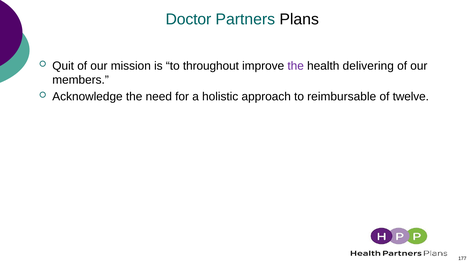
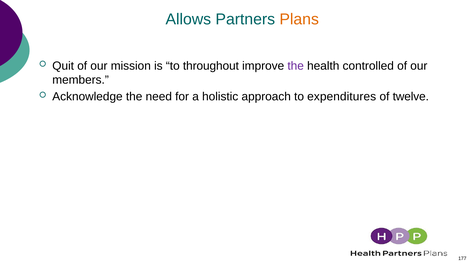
Doctor: Doctor -> Allows
Plans colour: black -> orange
delivering: delivering -> controlled
reimbursable: reimbursable -> expenditures
